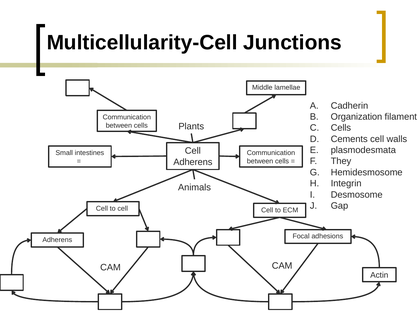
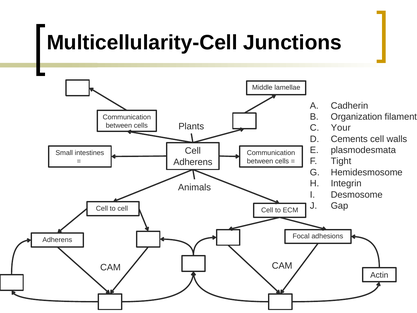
Cells at (341, 128): Cells -> Your
They: They -> Tight
